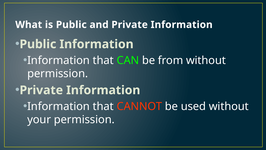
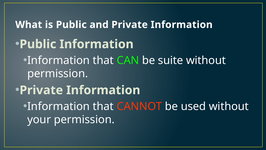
from: from -> suite
